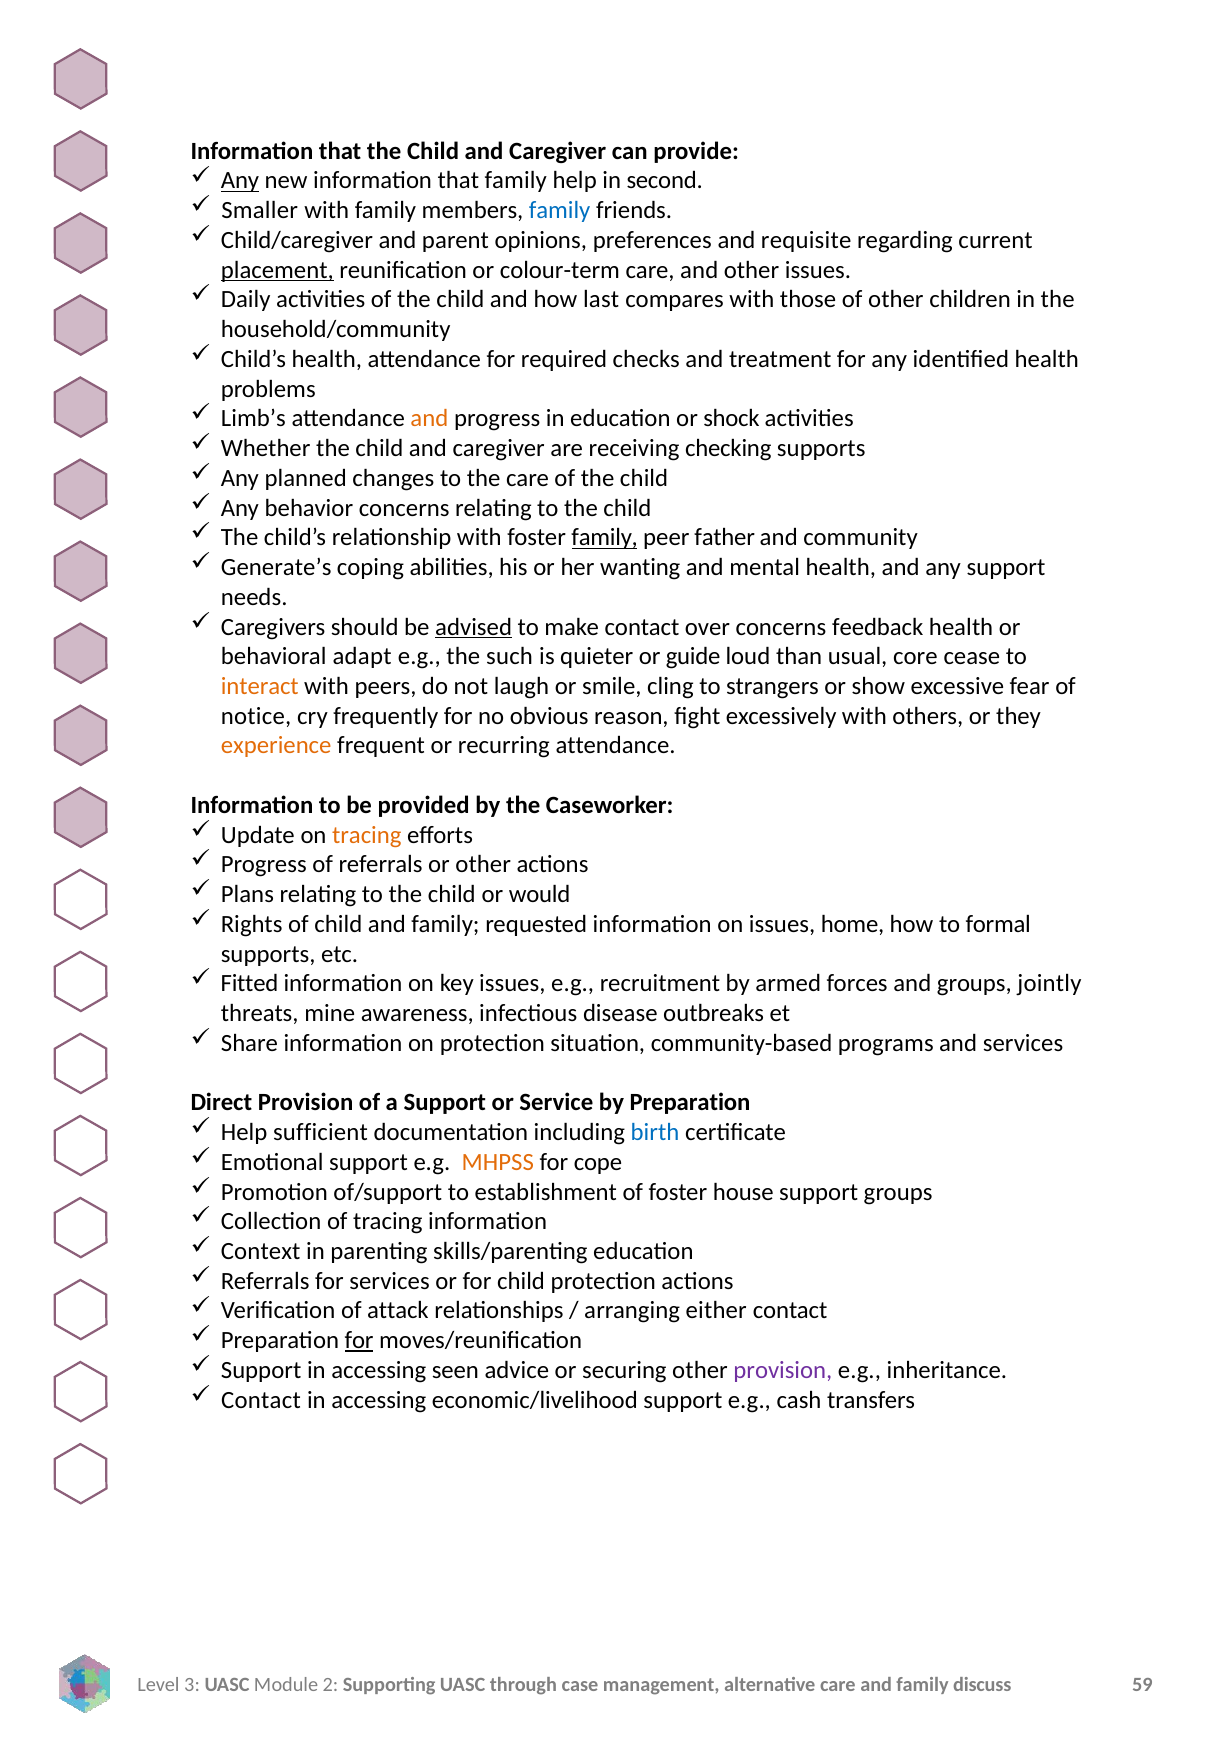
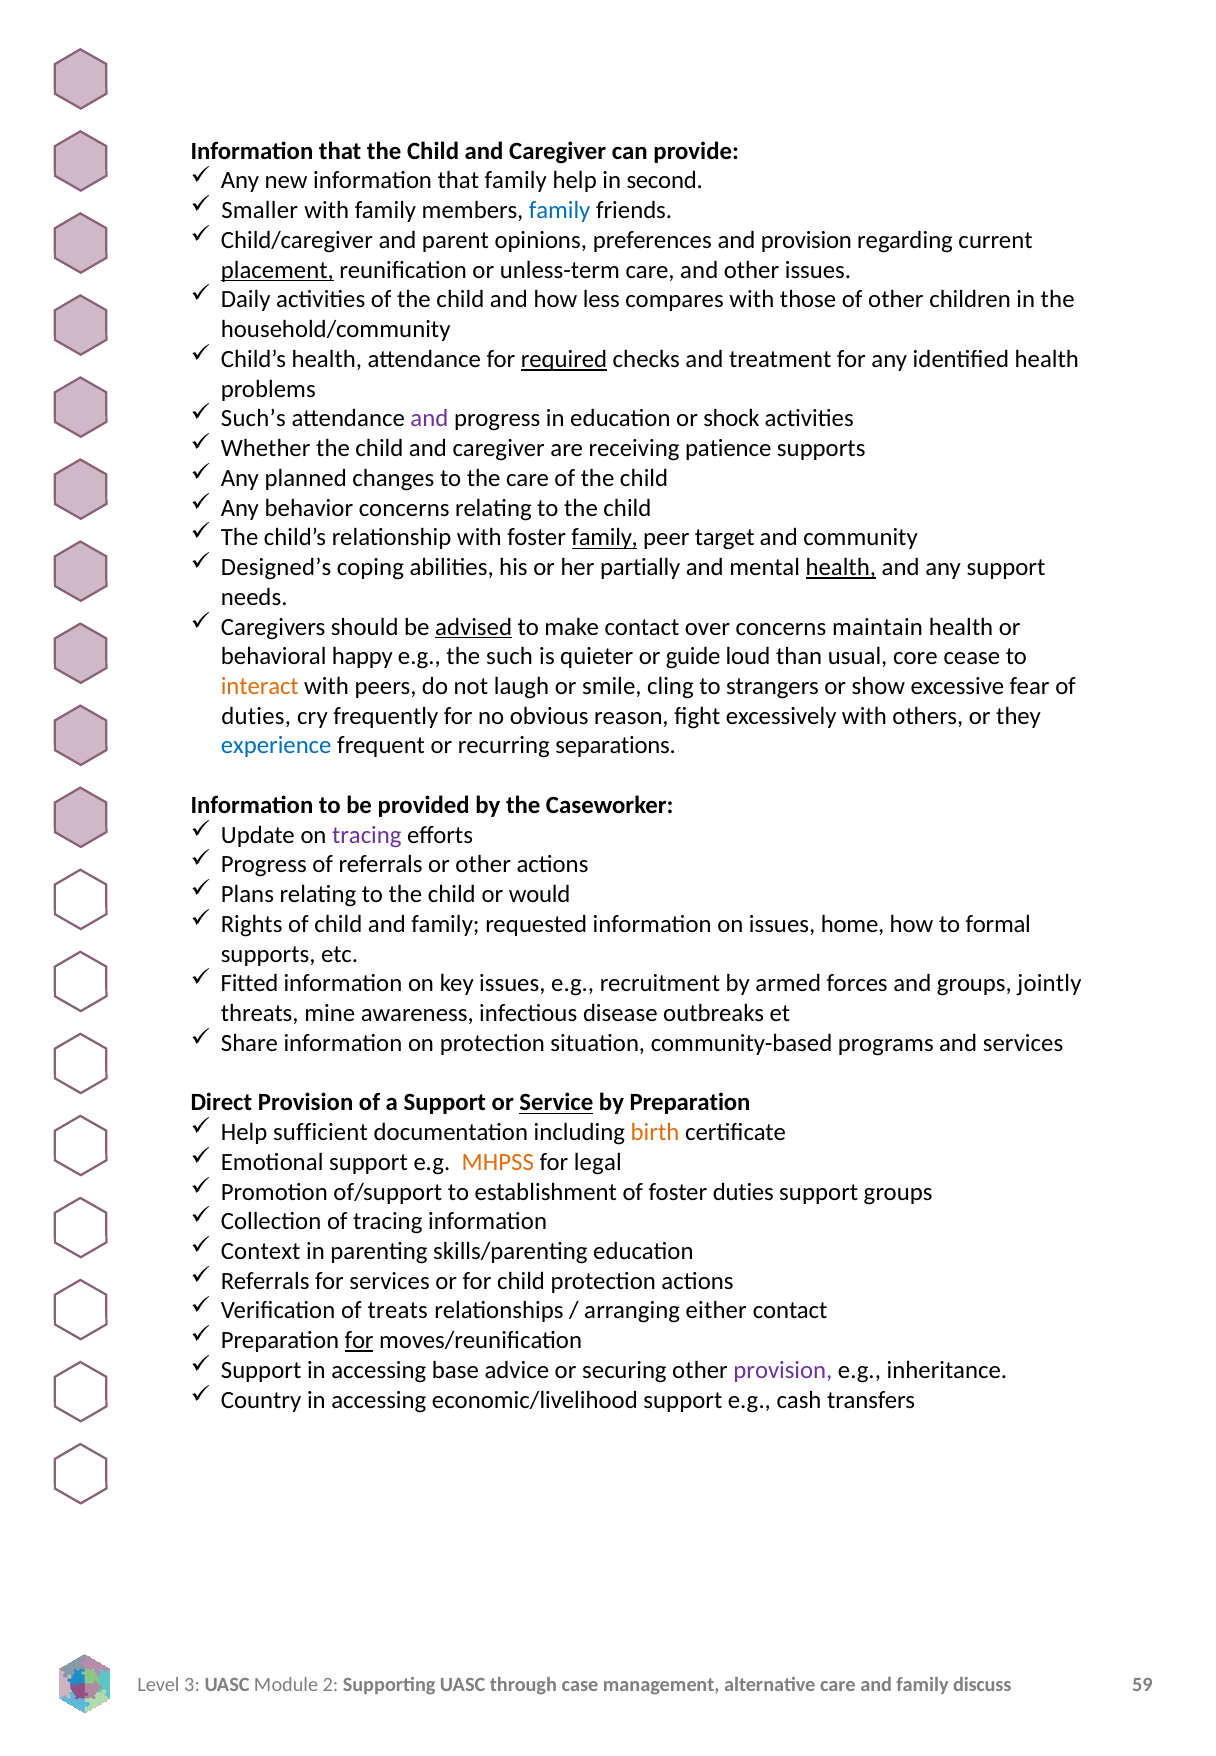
Any at (240, 181) underline: present -> none
and requisite: requisite -> provision
colour-term: colour-term -> unless-term
last: last -> less
required underline: none -> present
Limb’s: Limb’s -> Such’s
and at (429, 419) colour: orange -> purple
checking: checking -> patience
father: father -> target
Generate’s: Generate’s -> Designed’s
wanting: wanting -> partially
health at (841, 568) underline: none -> present
feedback: feedback -> maintain
adapt: adapt -> happy
notice at (256, 716): notice -> duties
experience colour: orange -> blue
recurring attendance: attendance -> separations
tracing at (367, 835) colour: orange -> purple
Service underline: none -> present
birth colour: blue -> orange
cope: cope -> legal
foster house: house -> duties
attack: attack -> treats
seen: seen -> base
Contact at (261, 1400): Contact -> Country
